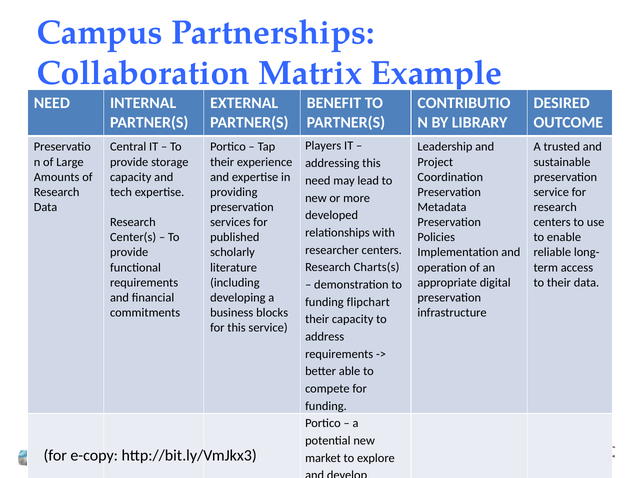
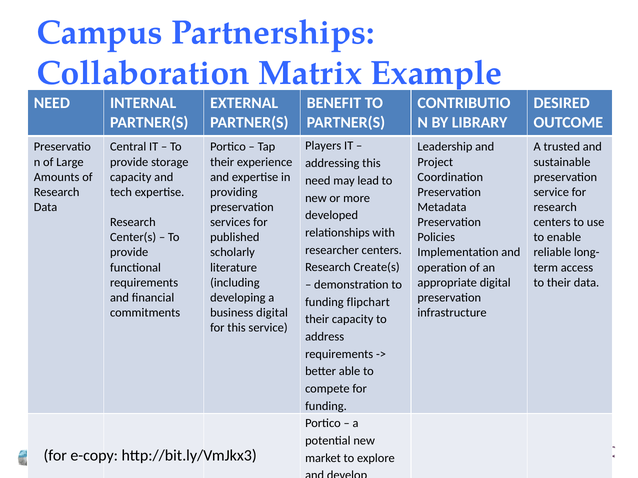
Charts(s: Charts(s -> Create(s
business blocks: blocks -> digital
